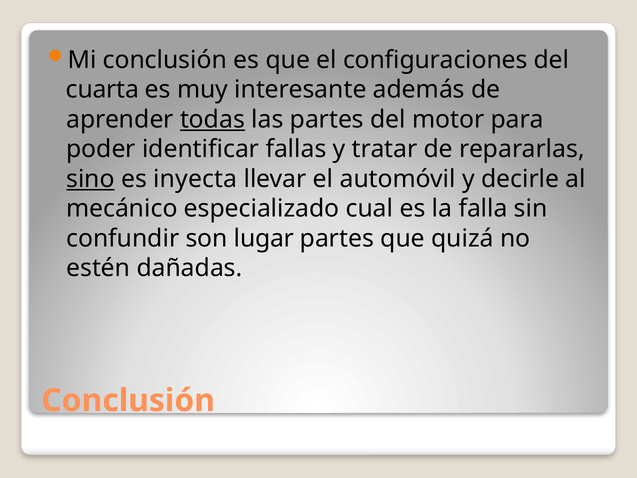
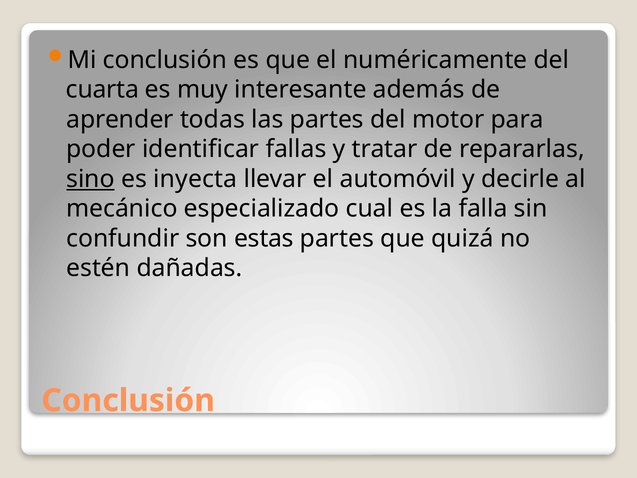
configuraciones: configuraciones -> numéricamente
todas underline: present -> none
lugar: lugar -> estas
